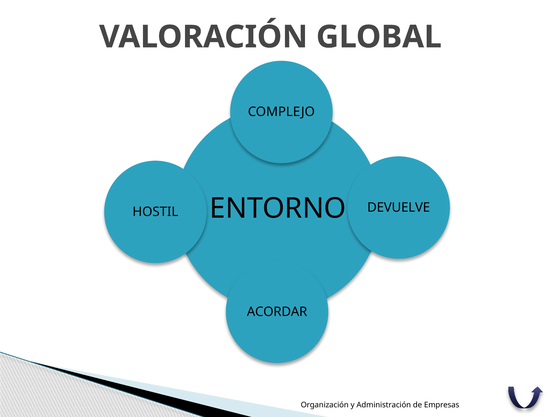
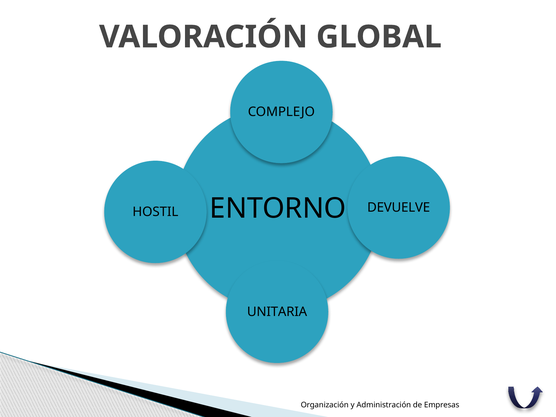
ACORDAR: ACORDAR -> UNITARIA
